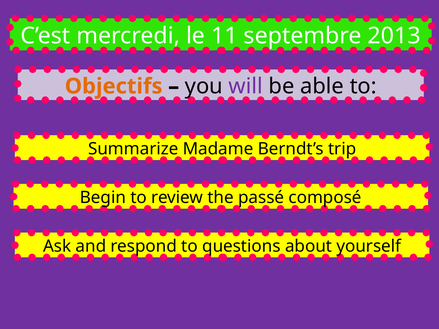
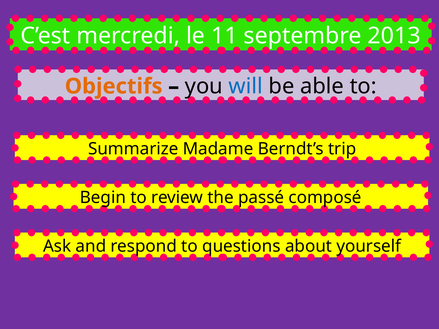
will colour: purple -> blue
